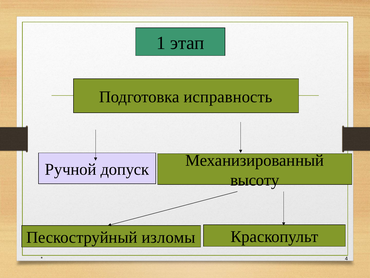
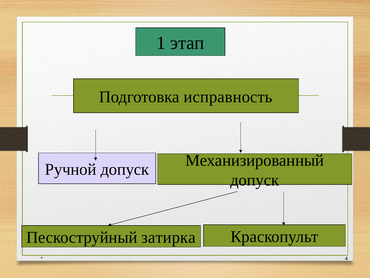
высоту at (255, 180): высоту -> допуск
изломы: изломы -> затирка
